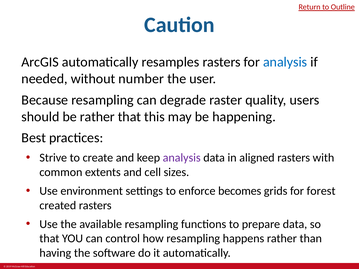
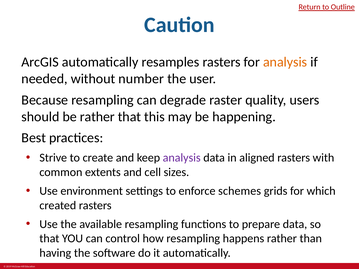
analysis at (285, 62) colour: blue -> orange
becomes: becomes -> schemes
forest: forest -> which
